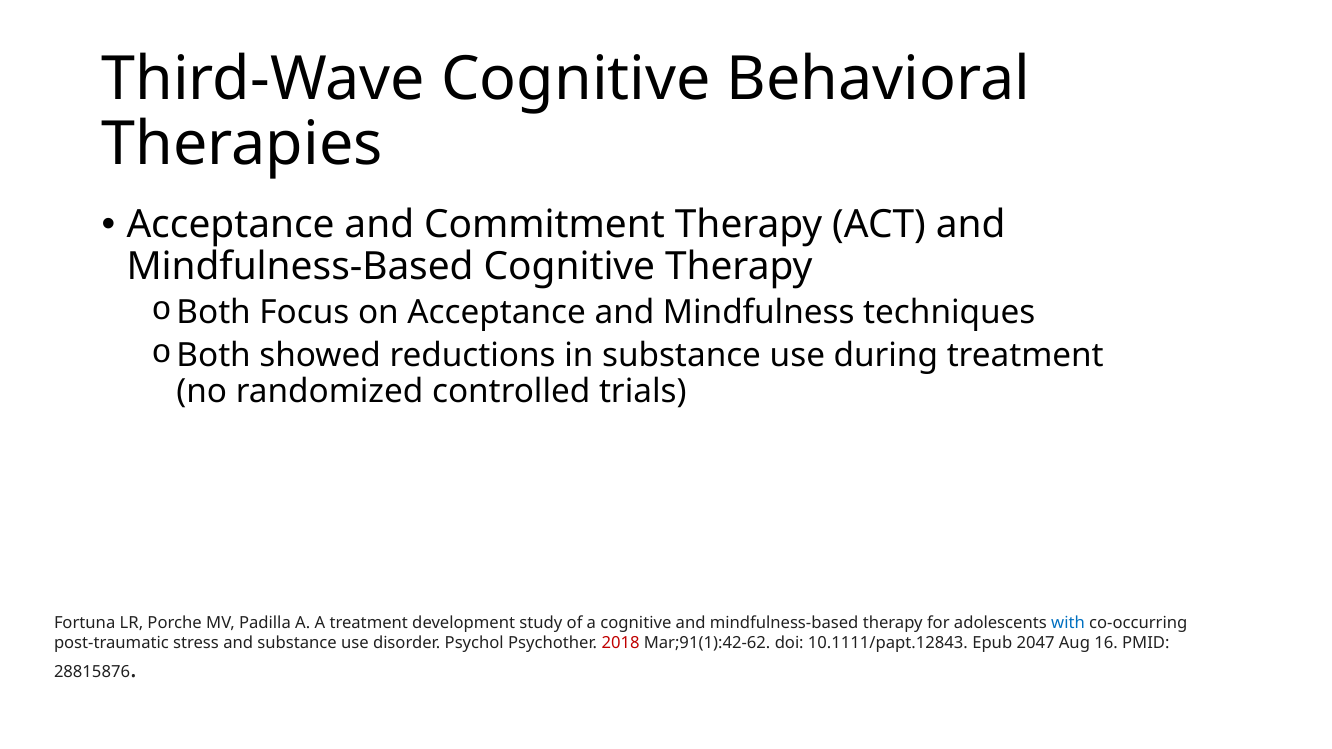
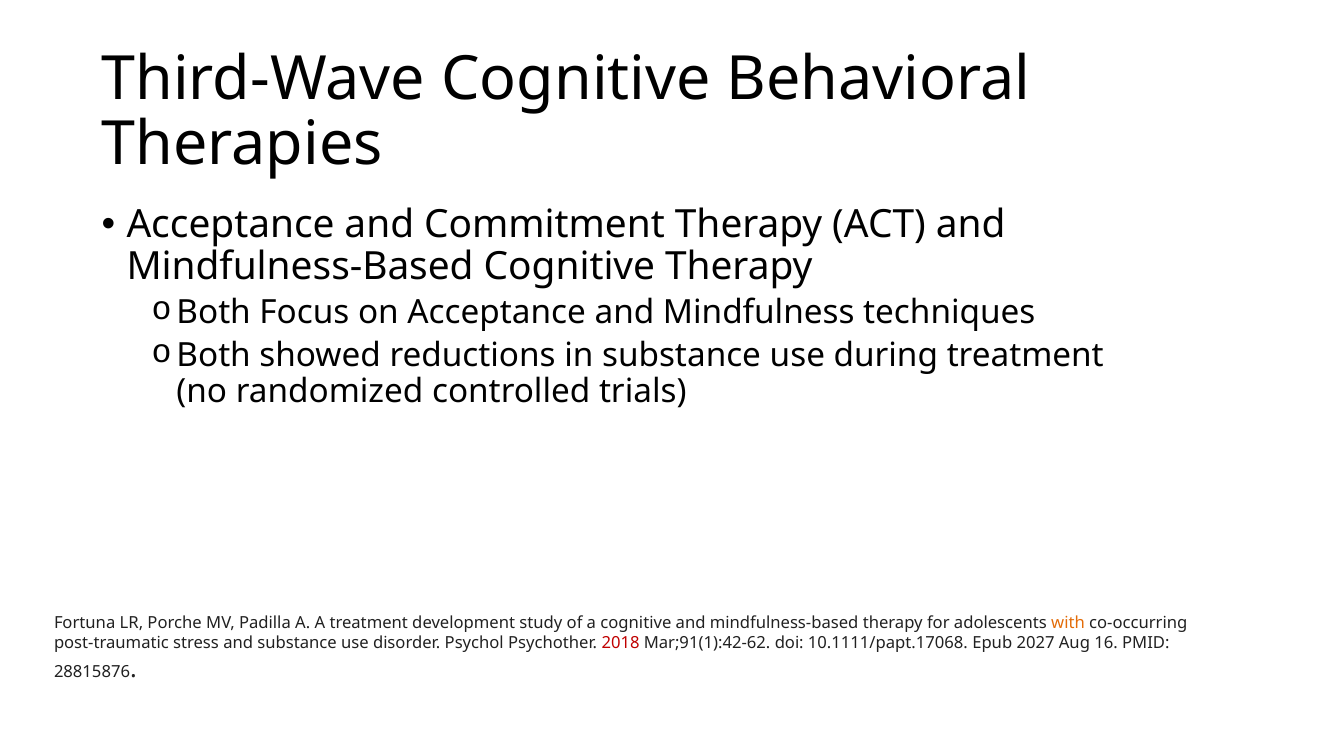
with colour: blue -> orange
10.1111/papt.12843: 10.1111/papt.12843 -> 10.1111/papt.17068
2047: 2047 -> 2027
